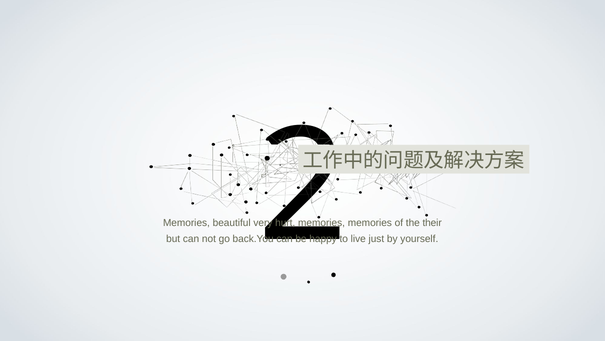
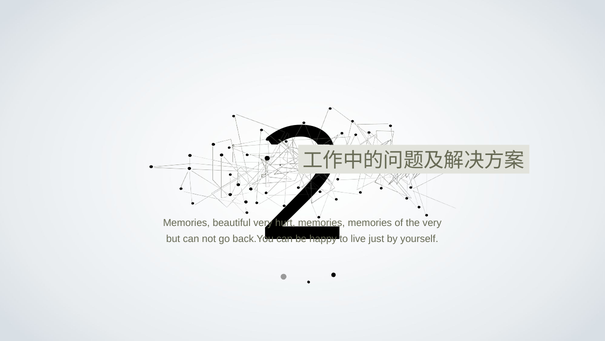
the their: their -> very
